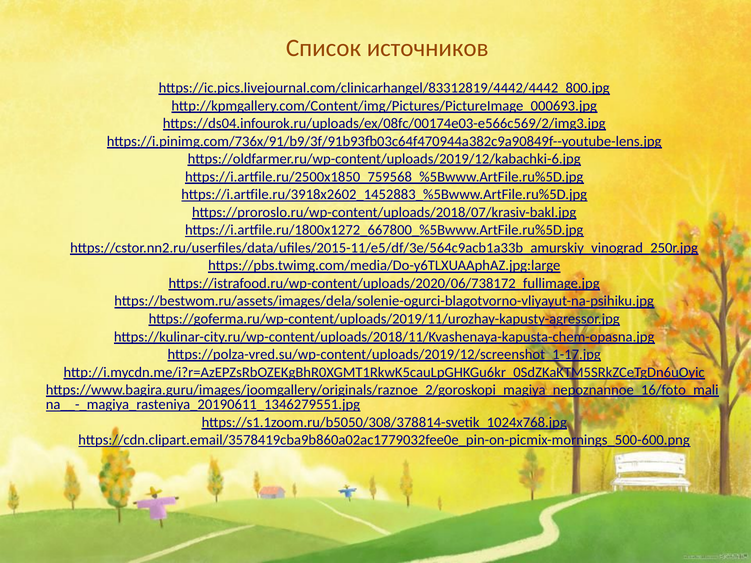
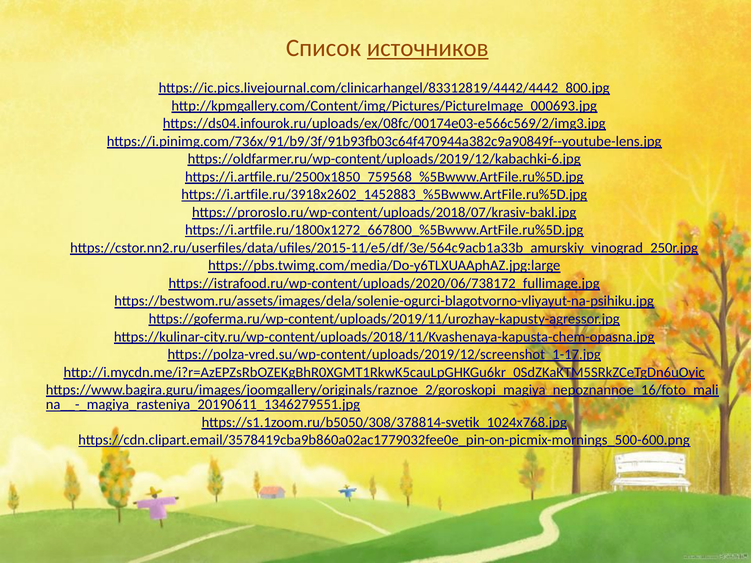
источников underline: none -> present
